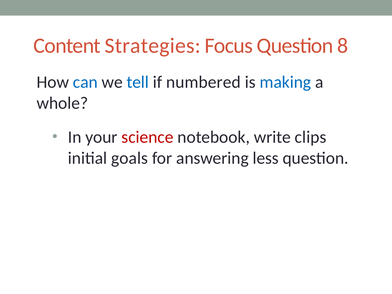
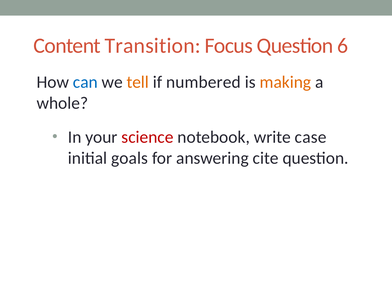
Strategies: Strategies -> Transition
8: 8 -> 6
tell colour: blue -> orange
making colour: blue -> orange
clips: clips -> case
less: less -> cite
